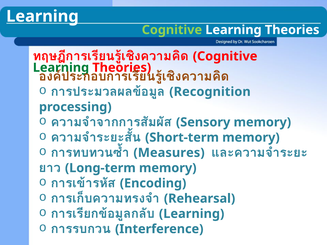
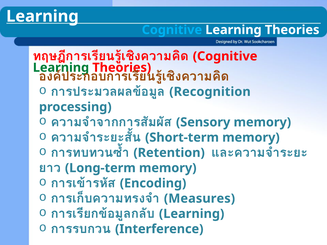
Cognitive at (172, 30) colour: light green -> light blue
Measures: Measures -> Retention
Rehearsal: Rehearsal -> Measures
